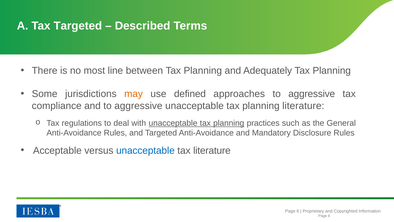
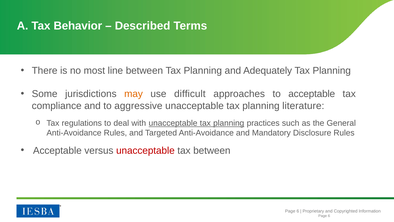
Tax Targeted: Targeted -> Behavior
defined: defined -> difficult
approaches to aggressive: aggressive -> acceptable
unacceptable at (145, 150) colour: blue -> red
tax literature: literature -> between
